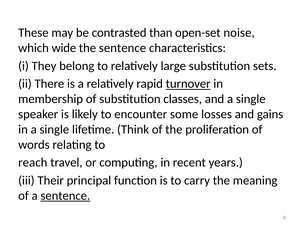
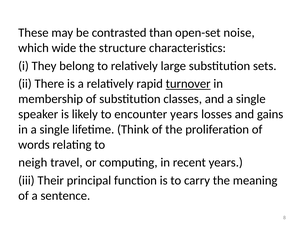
the sentence: sentence -> structure
encounter some: some -> years
reach: reach -> neigh
sentence at (65, 196) underline: present -> none
